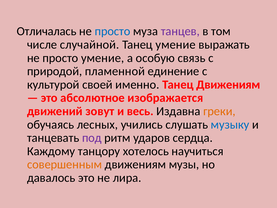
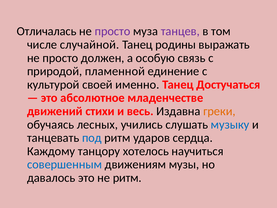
просто at (112, 31) colour: blue -> purple
Танец умение: умение -> родины
просто умение: умение -> должен
Танец Движениям: Движениям -> Достучаться
изображается: изображается -> младенчестве
зовут: зовут -> стихи
под colour: purple -> blue
совершенным colour: orange -> blue
не лира: лира -> ритм
